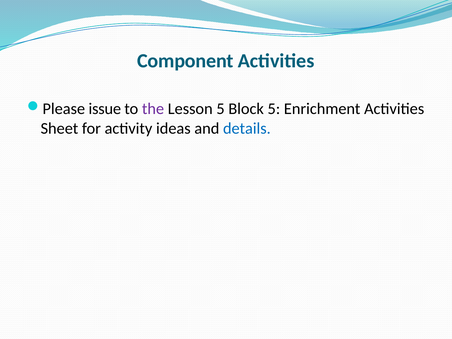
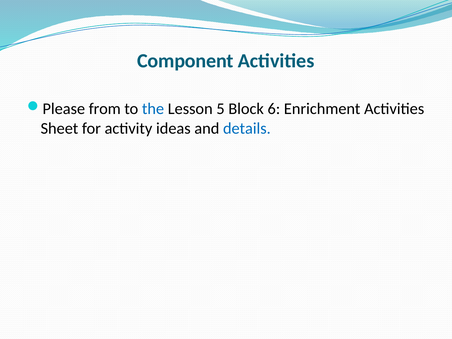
issue: issue -> from
the colour: purple -> blue
Block 5: 5 -> 6
